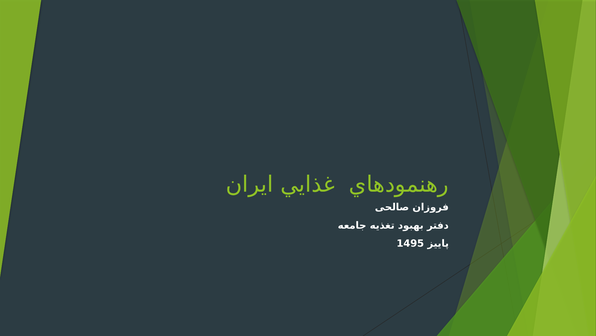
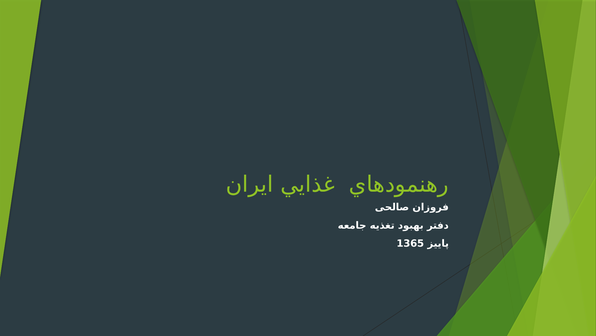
1495: 1495 -> 1365
